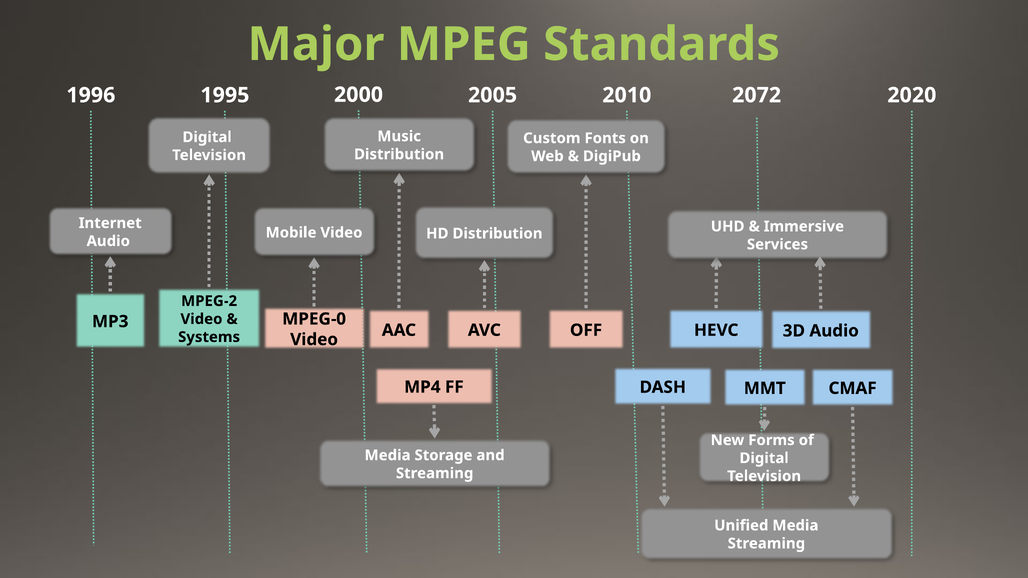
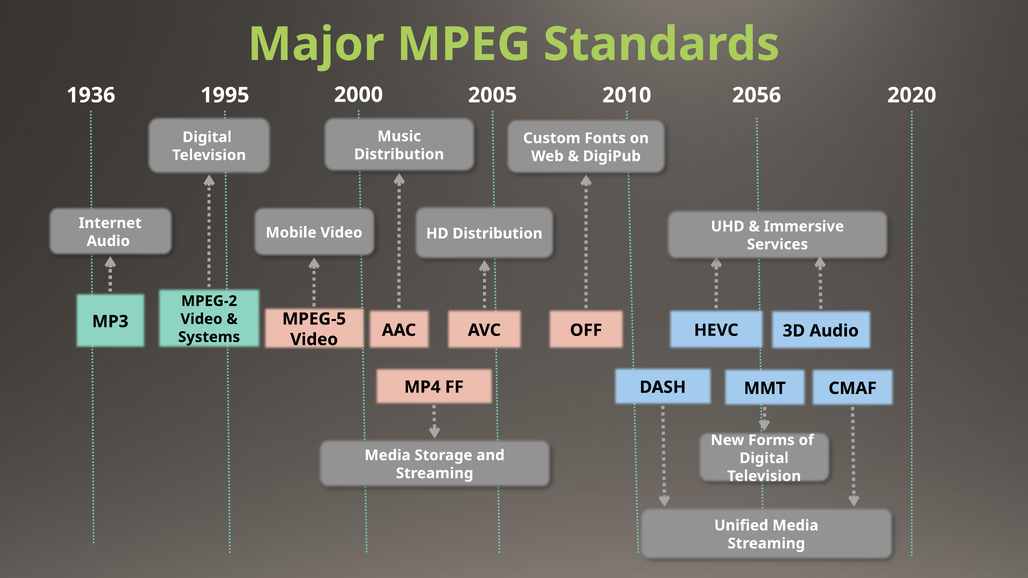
1996: 1996 -> 1936
2072: 2072 -> 2056
MPEG-0: MPEG-0 -> MPEG-5
